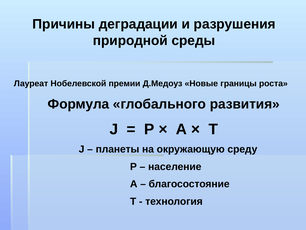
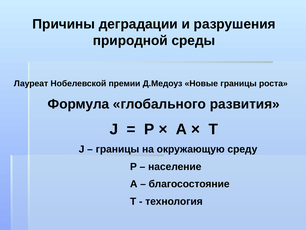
планеты at (118, 149): планеты -> границы
